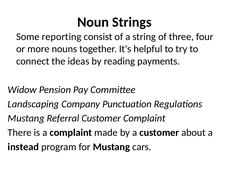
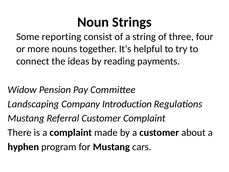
Punctuation: Punctuation -> Introduction
instead: instead -> hyphen
